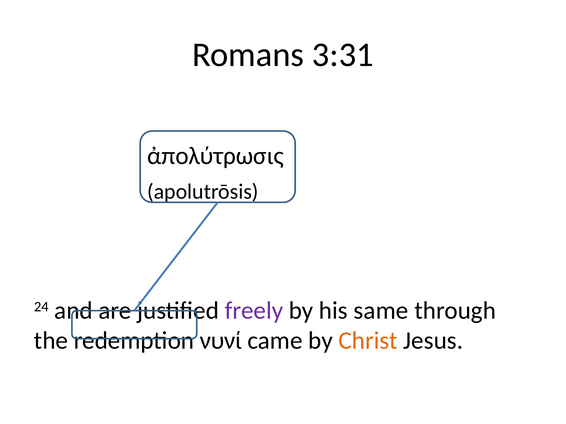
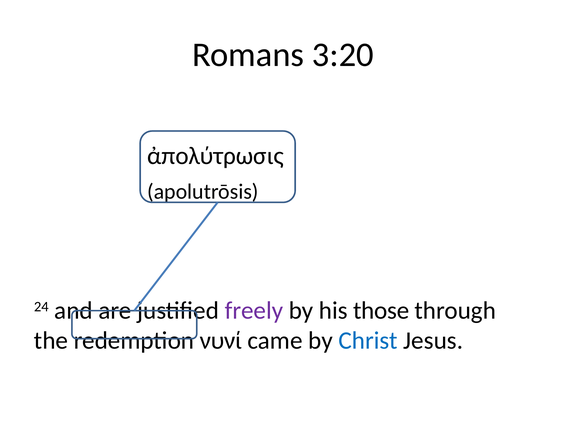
3:31: 3:31 -> 3:20
same: same -> those
Christ colour: orange -> blue
